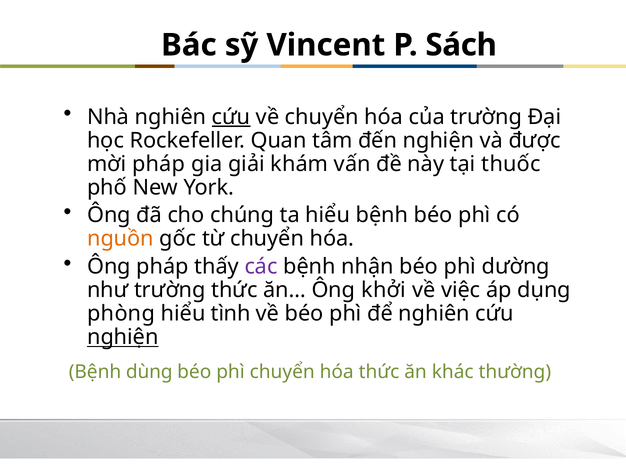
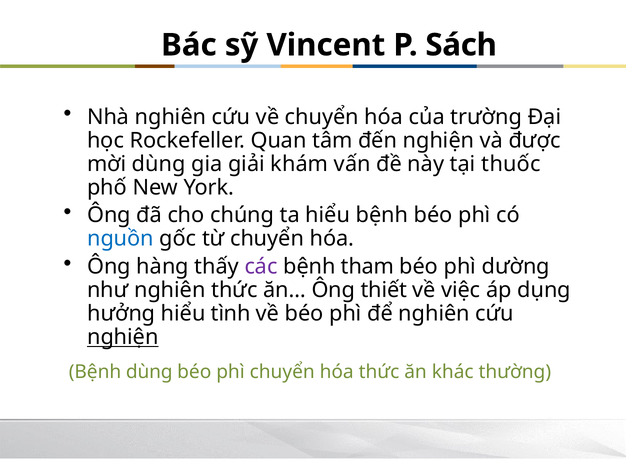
cứu at (231, 117) underline: present -> none
mời pháp: pháp -> dùng
nguồn colour: orange -> blue
Ông pháp: pháp -> hàng
nhận: nhận -> tham
như trường: trường -> nghiên
khởi: khởi -> thiết
phòng: phòng -> hưởng
